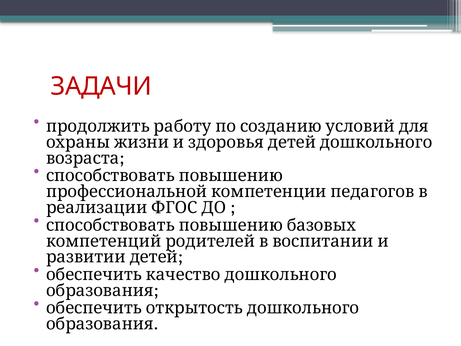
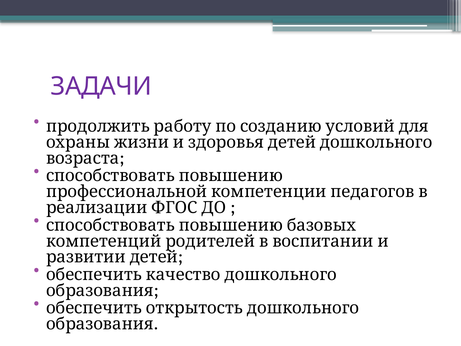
ЗАДАЧИ colour: red -> purple
